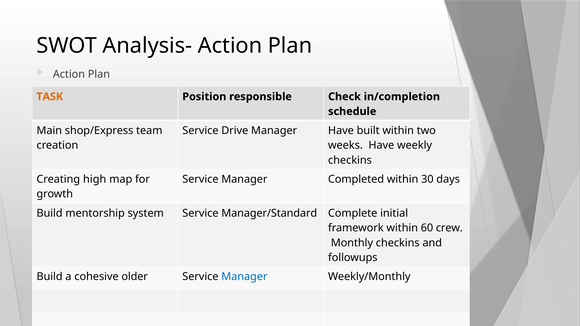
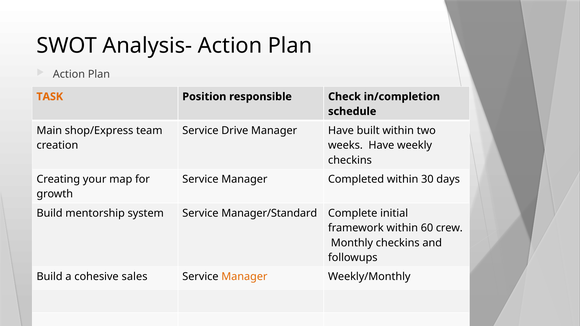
high: high -> your
older: older -> sales
Manager at (244, 277) colour: blue -> orange
